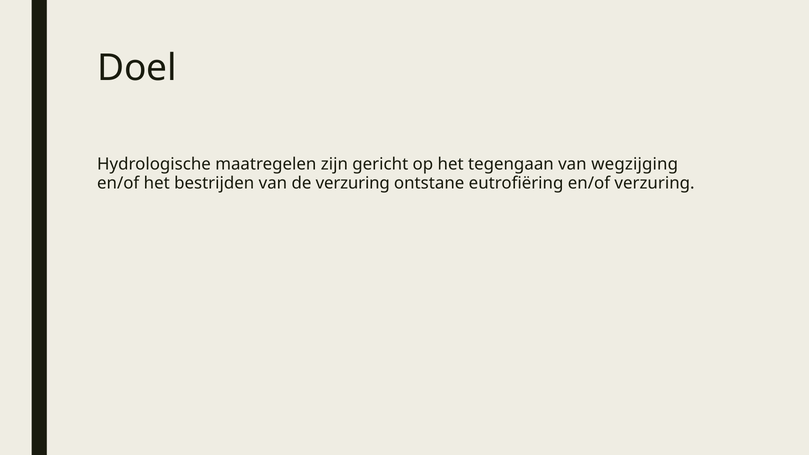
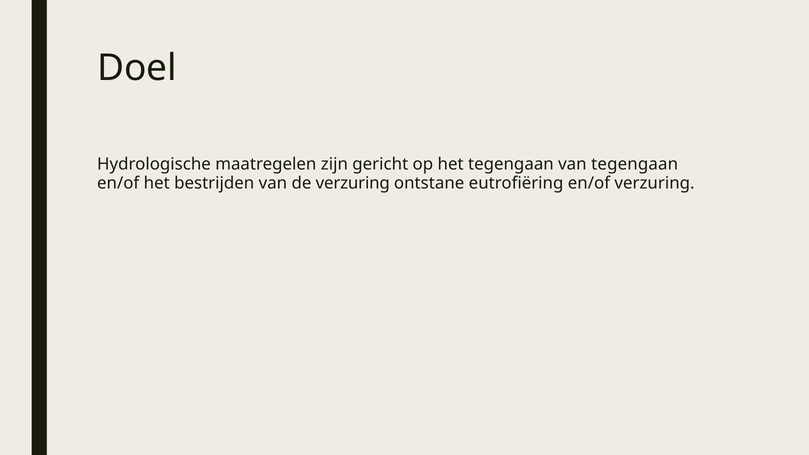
van wegzijging: wegzijging -> tegengaan
